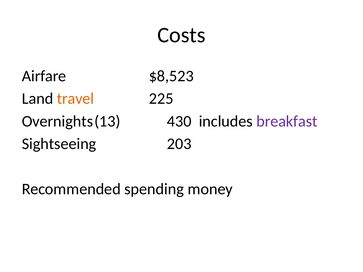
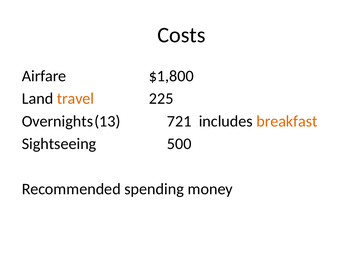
$8,523: $8,523 -> $1,800
430: 430 -> 721
breakfast colour: purple -> orange
203: 203 -> 500
